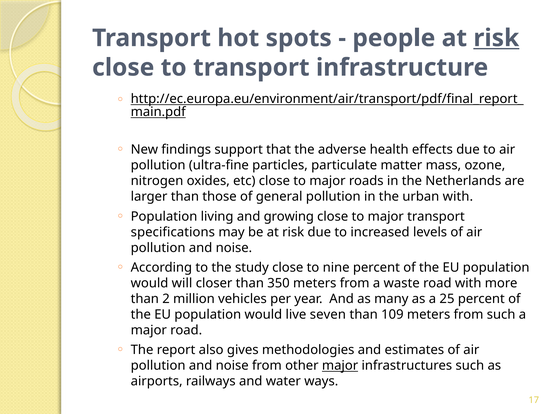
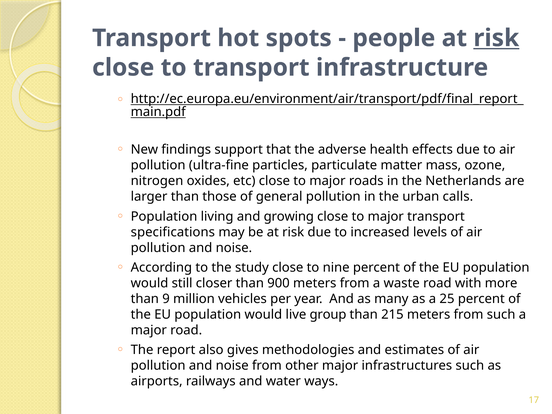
urban with: with -> calls
will: will -> still
350: 350 -> 900
2: 2 -> 9
seven: seven -> group
109: 109 -> 215
major at (340, 366) underline: present -> none
